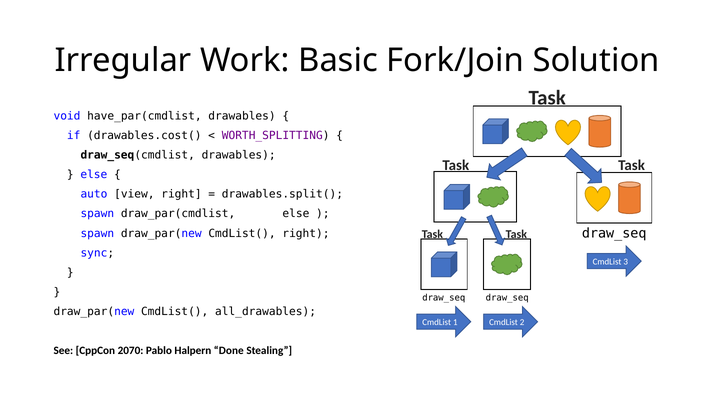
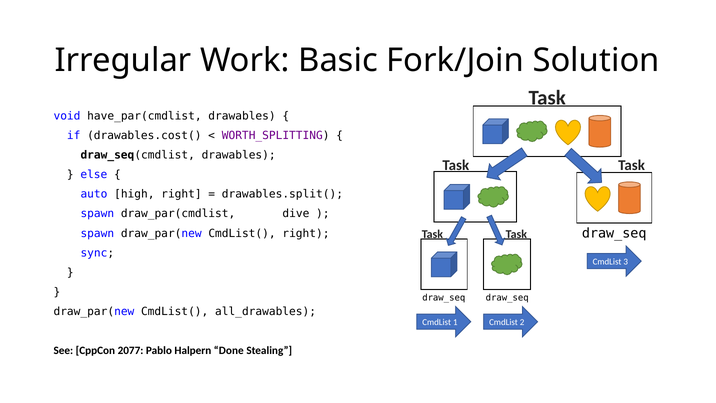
view: view -> high
draw_par(cmdlist else: else -> dive
2070: 2070 -> 2077
